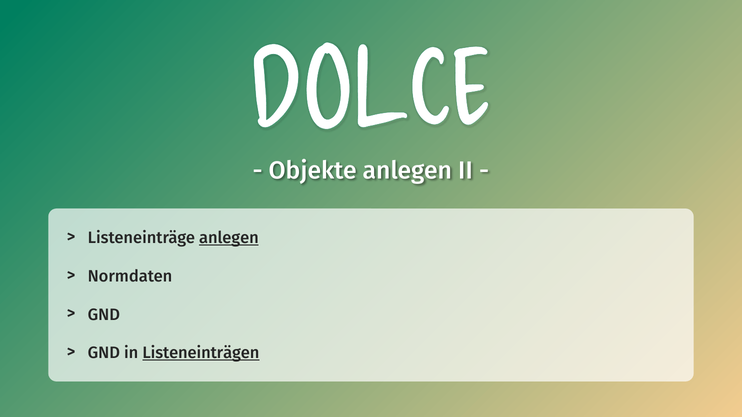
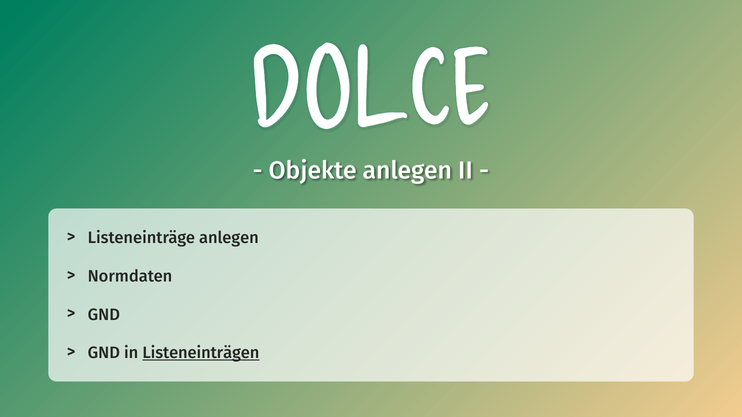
anlegen at (229, 238) underline: present -> none
